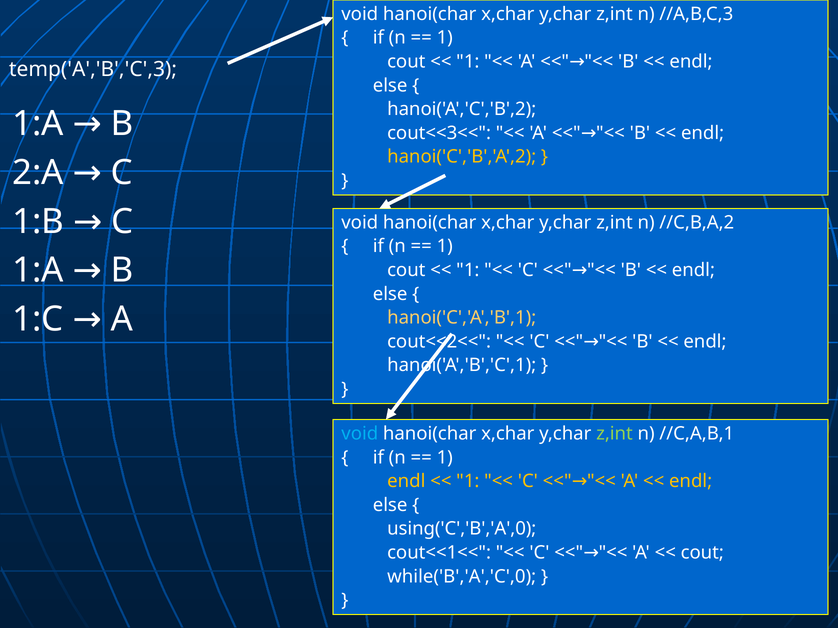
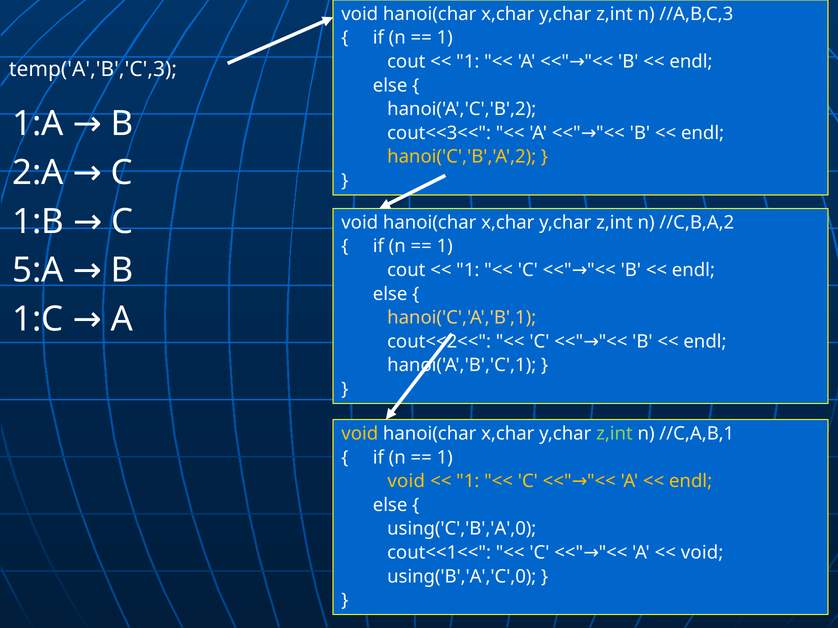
1:A at (38, 271): 1:A -> 5:A
void at (360, 434) colour: light blue -> yellow
endl at (406, 482): endl -> void
cout at (702, 553): cout -> void
while('B','A','C',0: while('B','A','C',0 -> using('B','A','C',0
